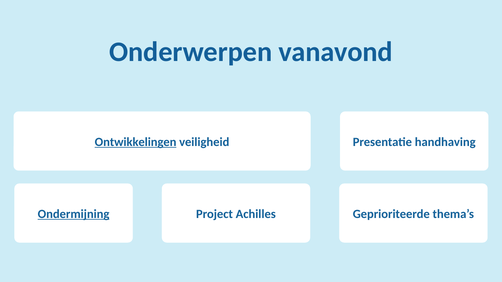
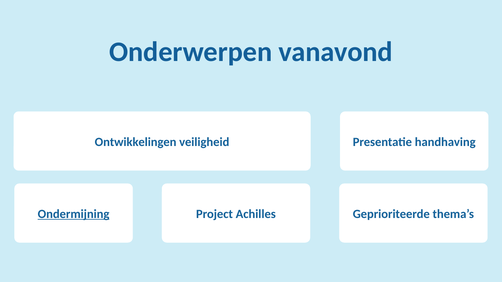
Ontwikkelingen underline: present -> none
